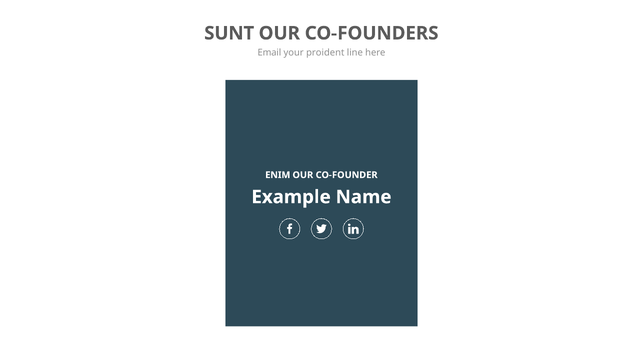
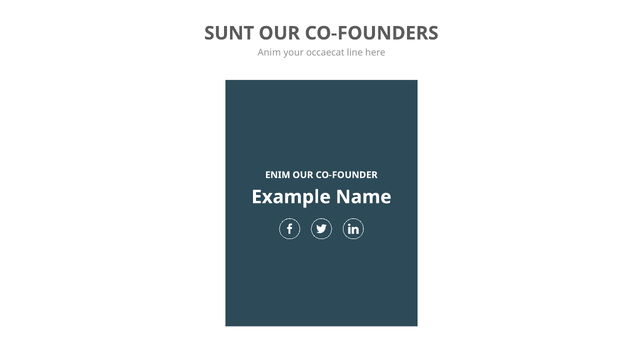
Email: Email -> Anim
proident: proident -> occaecat
